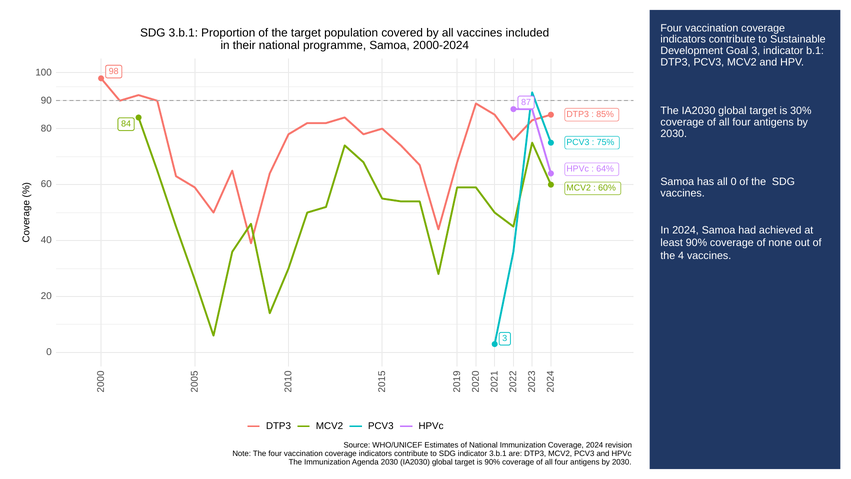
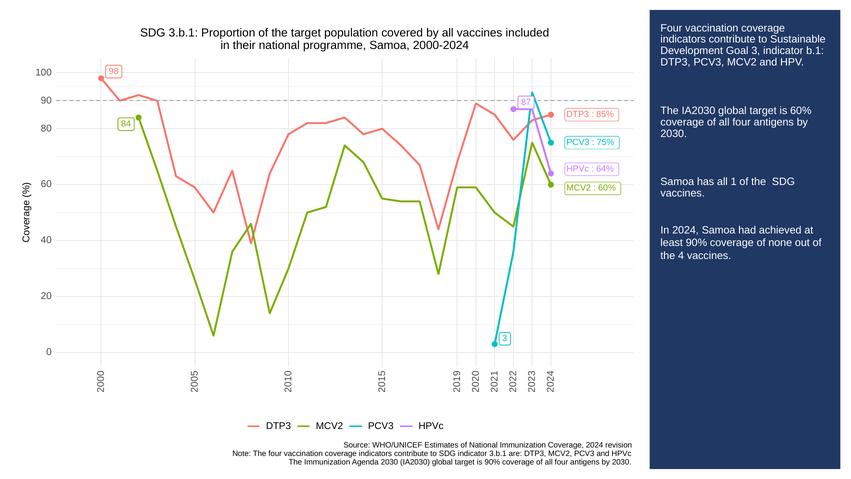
is 30%: 30% -> 60%
all 0: 0 -> 1
